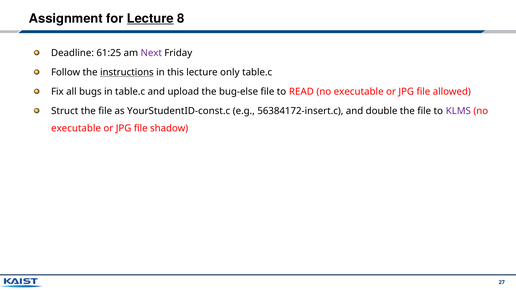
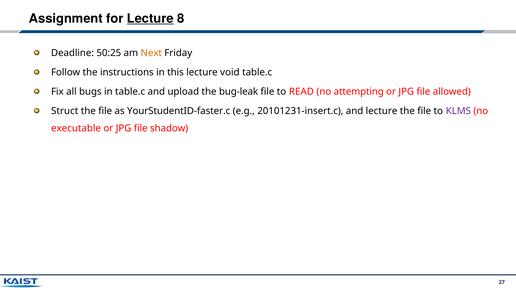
61:25: 61:25 -> 50:25
Next colour: purple -> orange
instructions underline: present -> none
only: only -> void
bug-else: bug-else -> bug-leak
executable at (359, 92): executable -> attempting
YourStudentID-const.c: YourStudentID-const.c -> YourStudentID-faster.c
56384172-insert.c: 56384172-insert.c -> 20101231-insert.c
and double: double -> lecture
